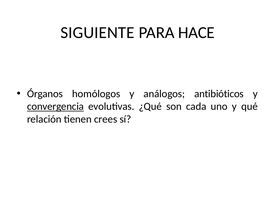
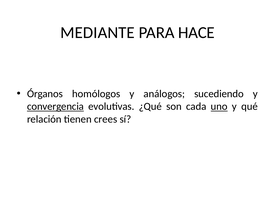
SIGUIENTE: SIGUIENTE -> MEDIANTE
antibióticos: antibióticos -> sucediendo
uno underline: none -> present
